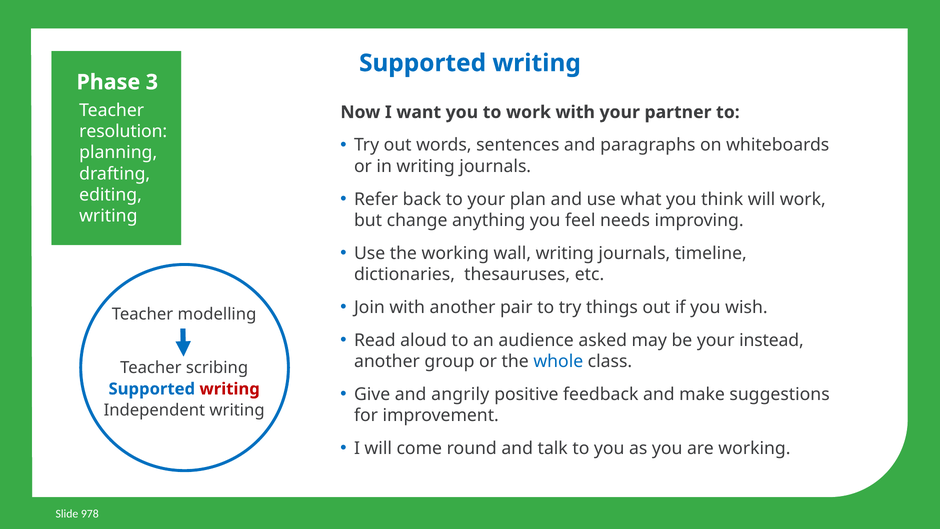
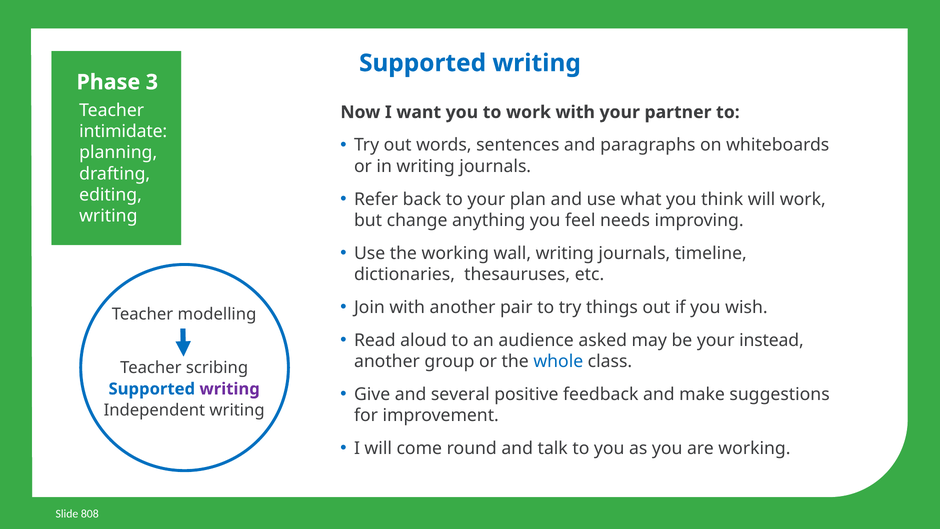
resolution: resolution -> intimidate
angrily: angrily -> several
writing at (230, 389) colour: red -> purple
978: 978 -> 808
